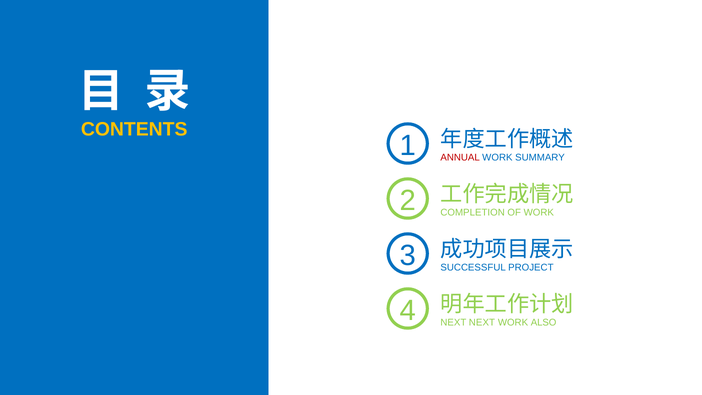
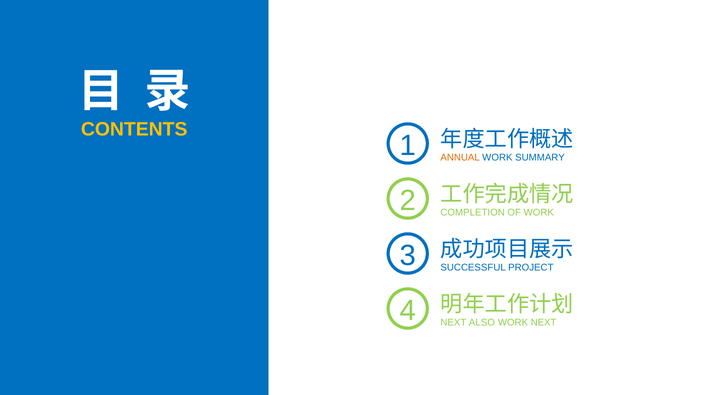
ANNUAL colour: red -> orange
NEXT NEXT: NEXT -> ALSO
WORK ALSO: ALSO -> NEXT
